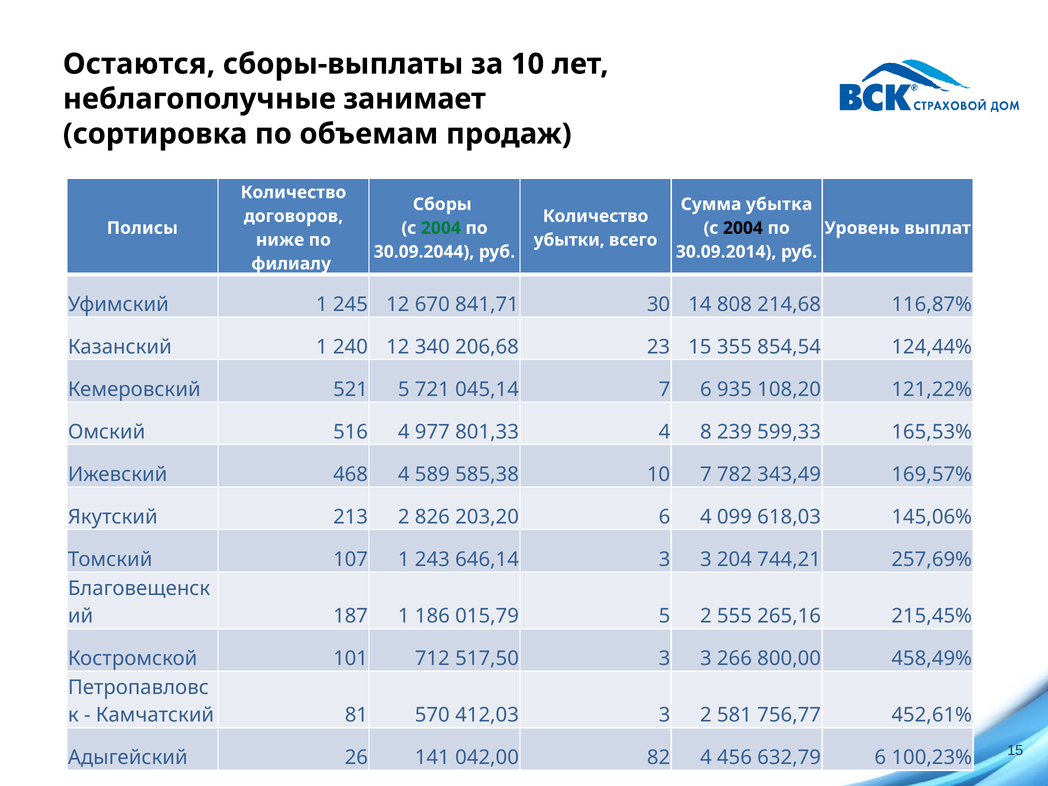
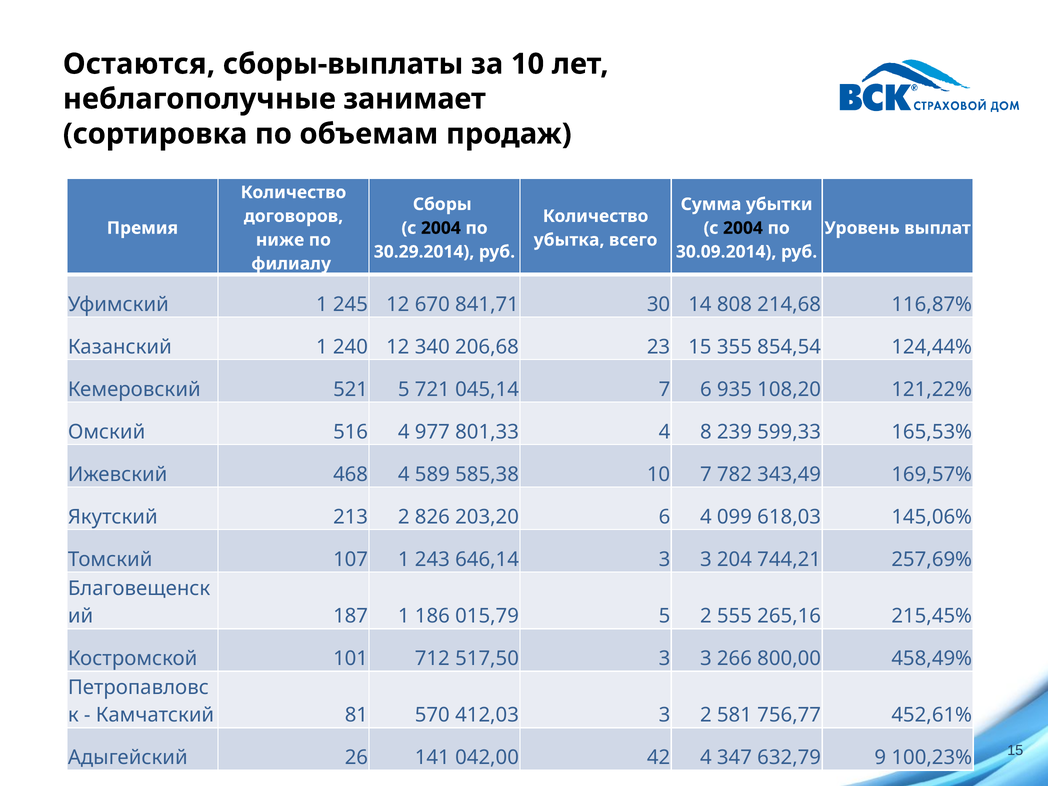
убытка: убытка -> убытки
Полисы: Полисы -> Премия
2004 at (441, 228) colour: green -> black
убытки: убытки -> убытка
30.09.2044: 30.09.2044 -> 30.29.2014
82: 82 -> 42
456: 456 -> 347
632,79 6: 6 -> 9
